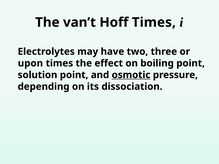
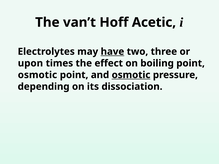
Hoff Times: Times -> Acetic
have underline: none -> present
solution at (38, 75): solution -> osmotic
